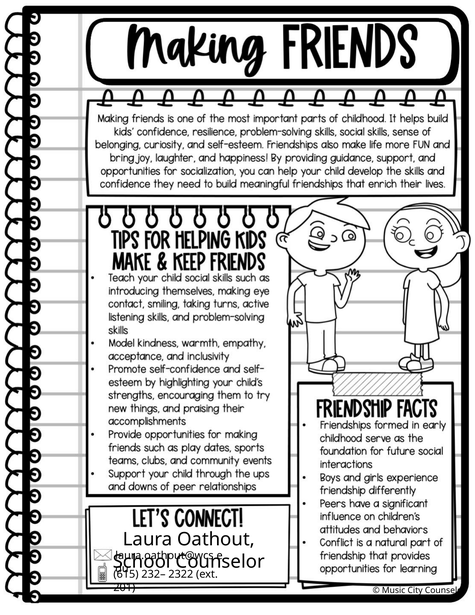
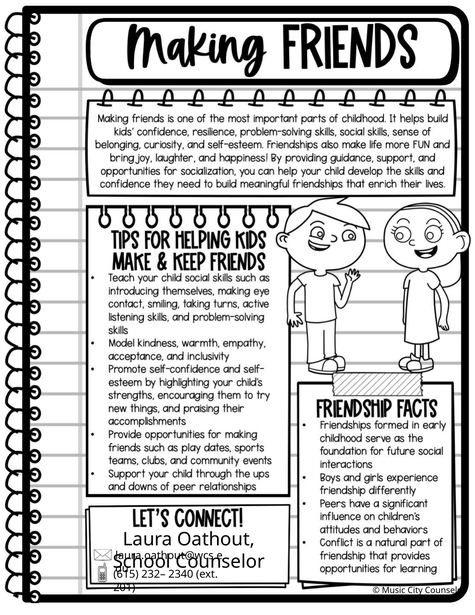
2322: 2322 -> 2340
